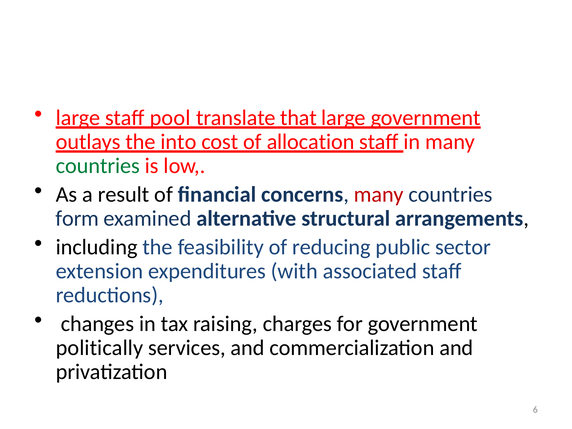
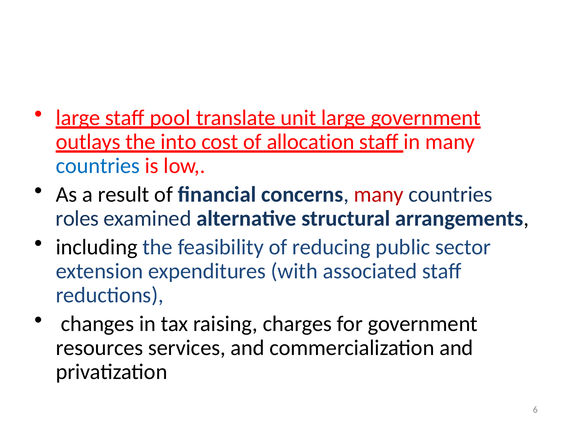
that: that -> unit
countries at (98, 166) colour: green -> blue
form: form -> roles
politically: politically -> resources
